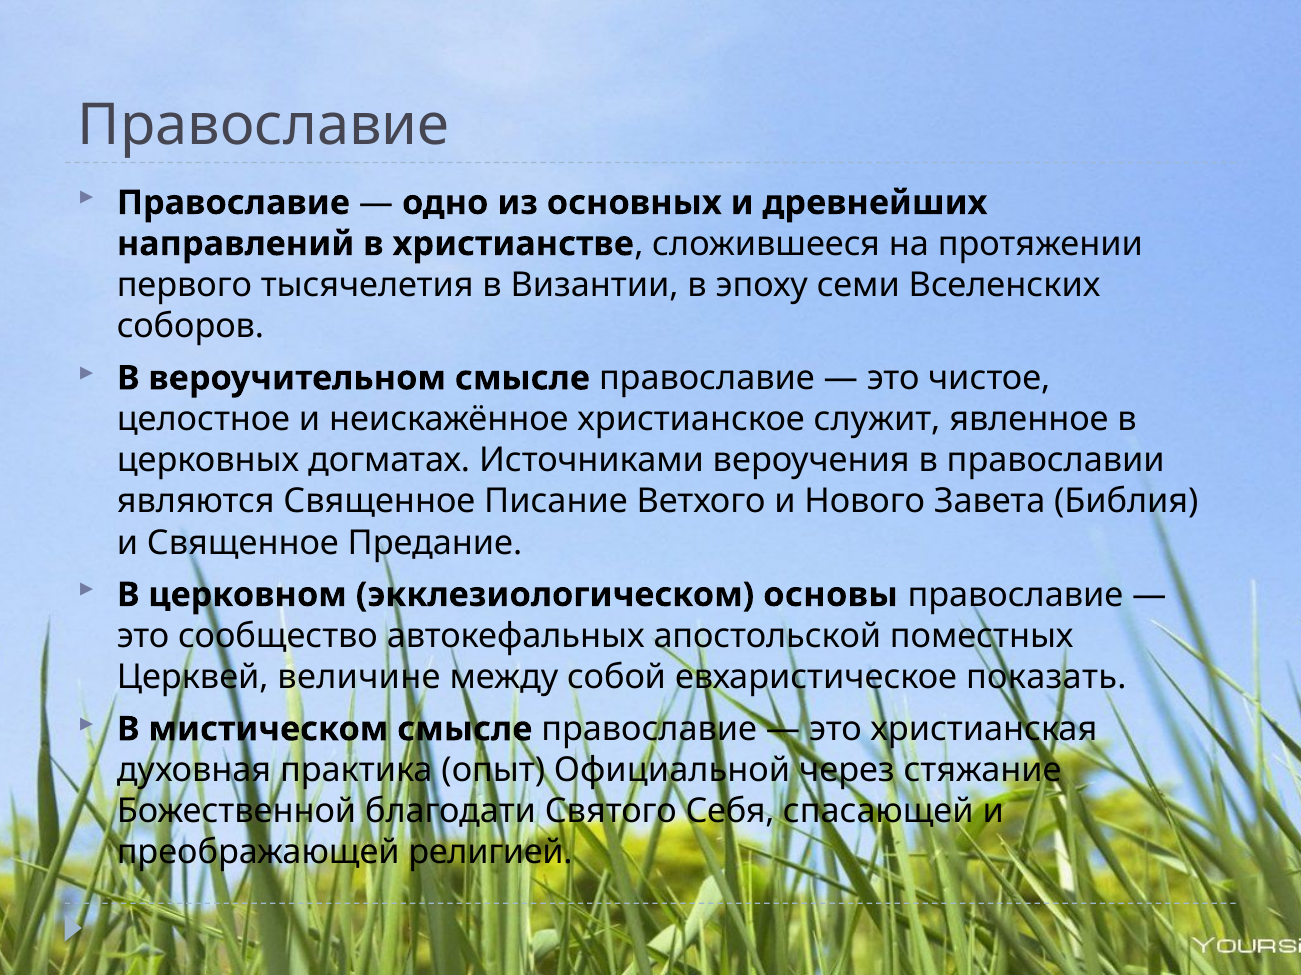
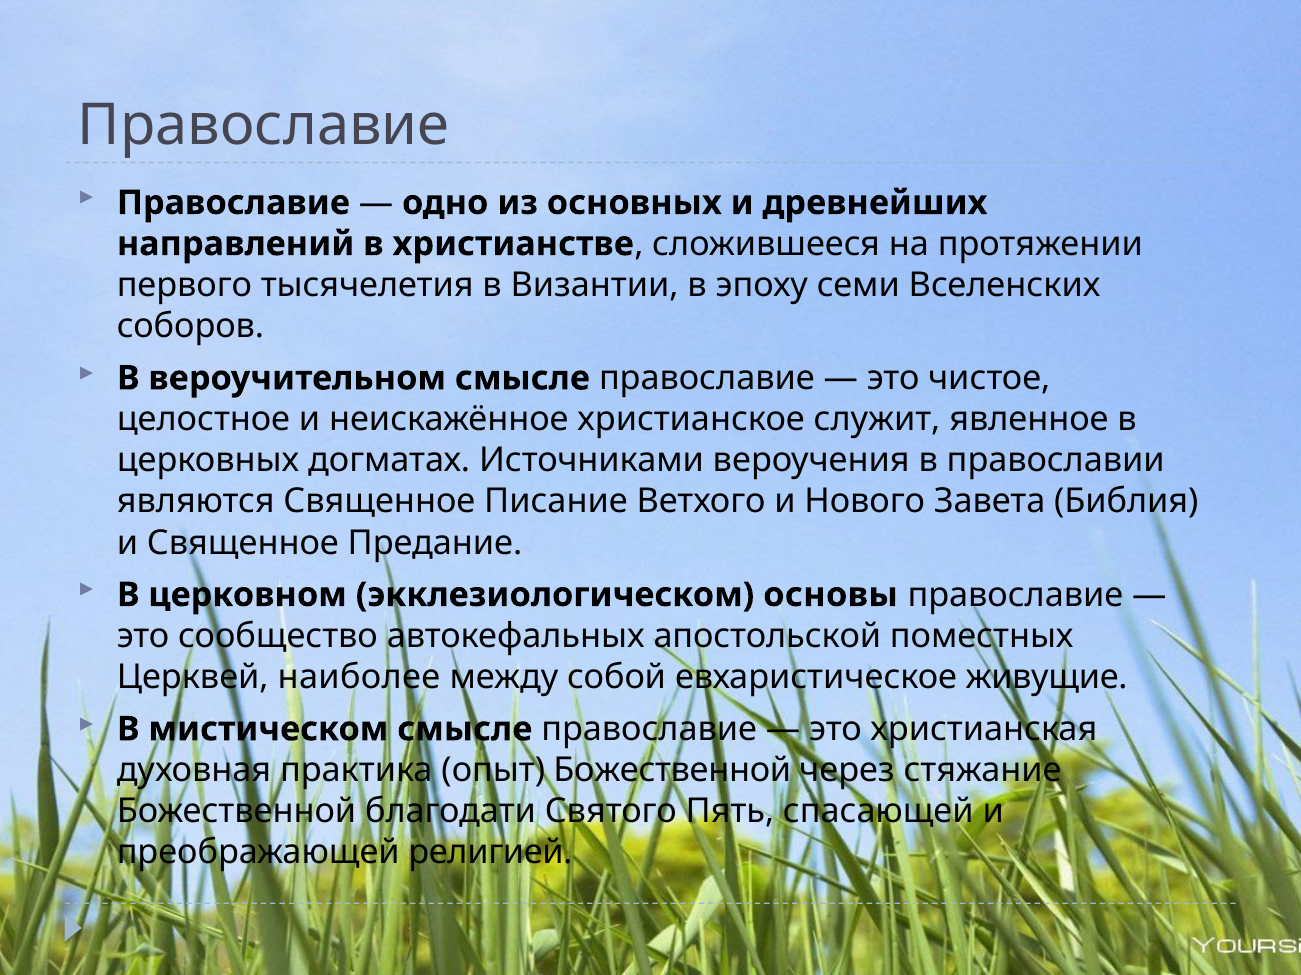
величине: величине -> наиболее
показать: показать -> живущие
опыт Официальной: Официальной -> Божественной
Себя: Себя -> Пять
